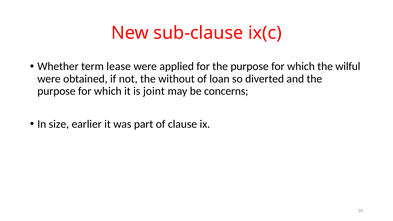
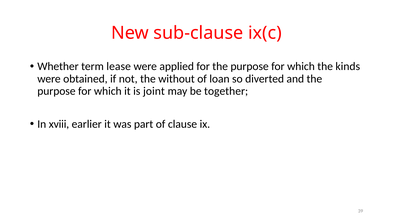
wilful: wilful -> kinds
concerns: concerns -> together
size: size -> xviii
